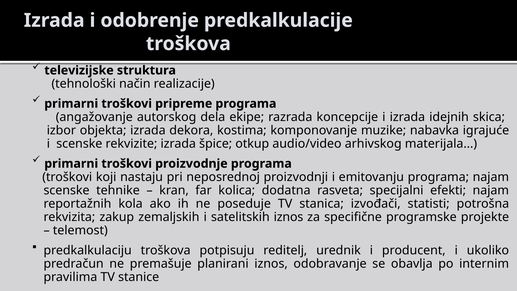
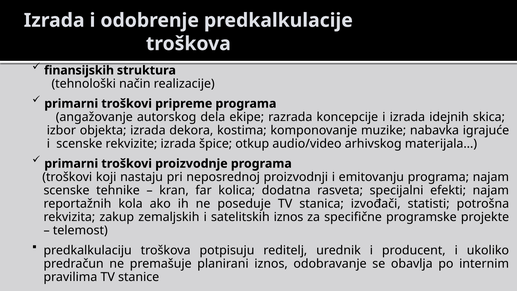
televizijske: televizijske -> finansijskih
